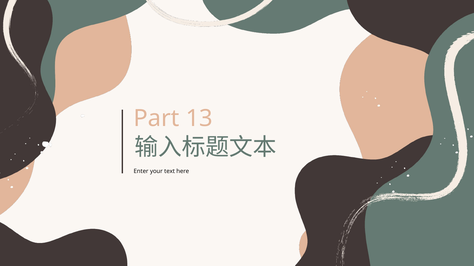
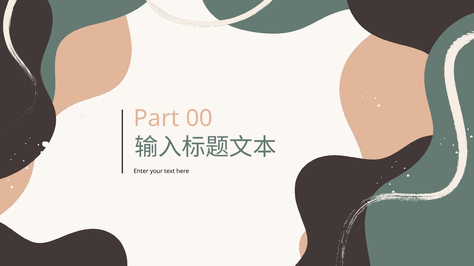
13: 13 -> 00
